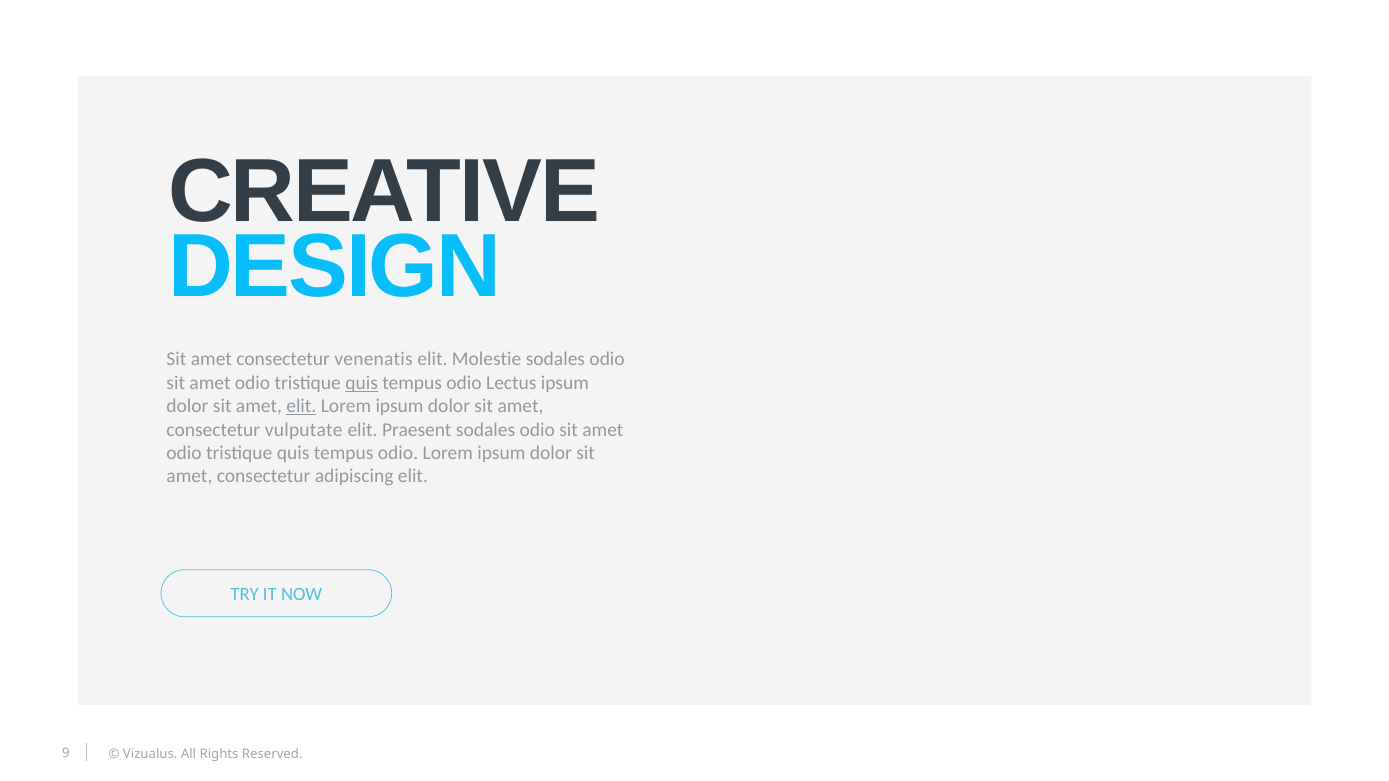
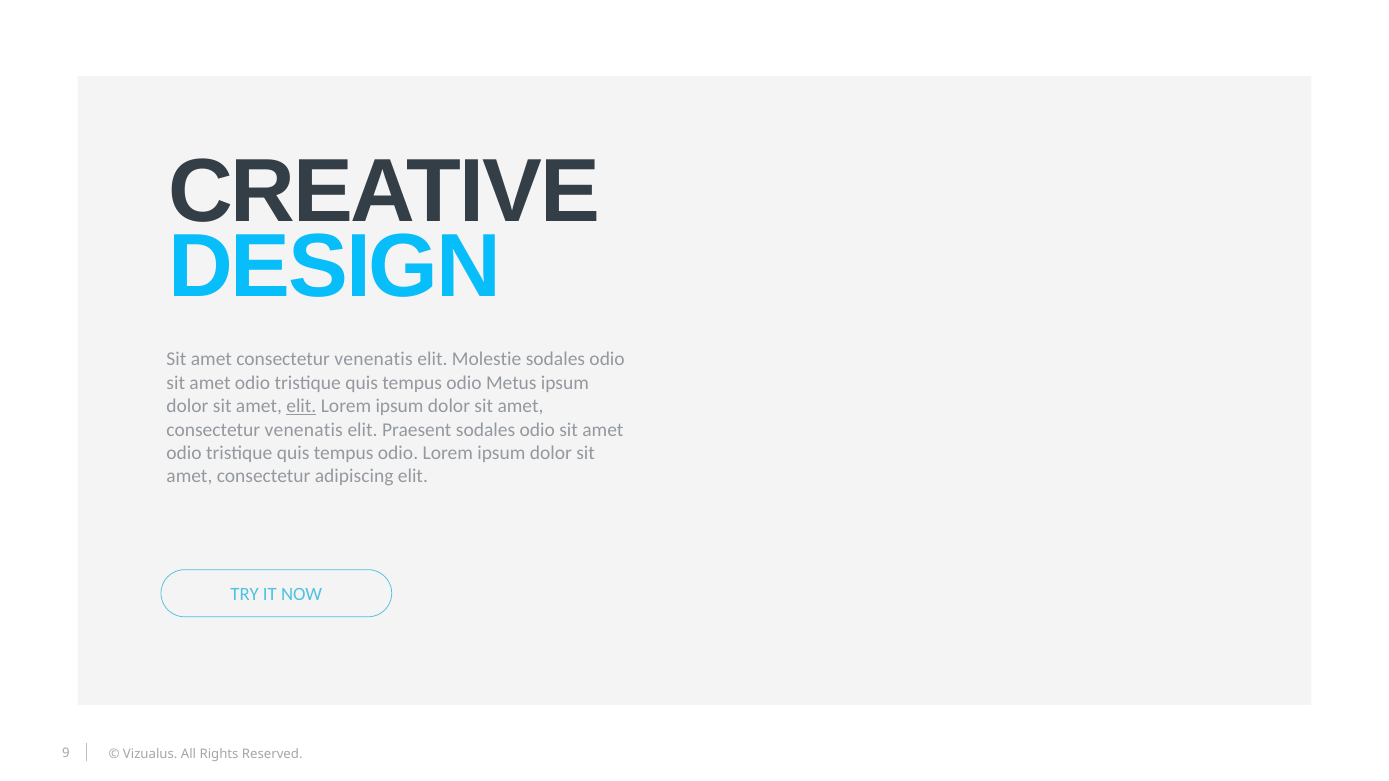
quis at (362, 383) underline: present -> none
Lectus: Lectus -> Metus
vulputate at (304, 430): vulputate -> venenatis
